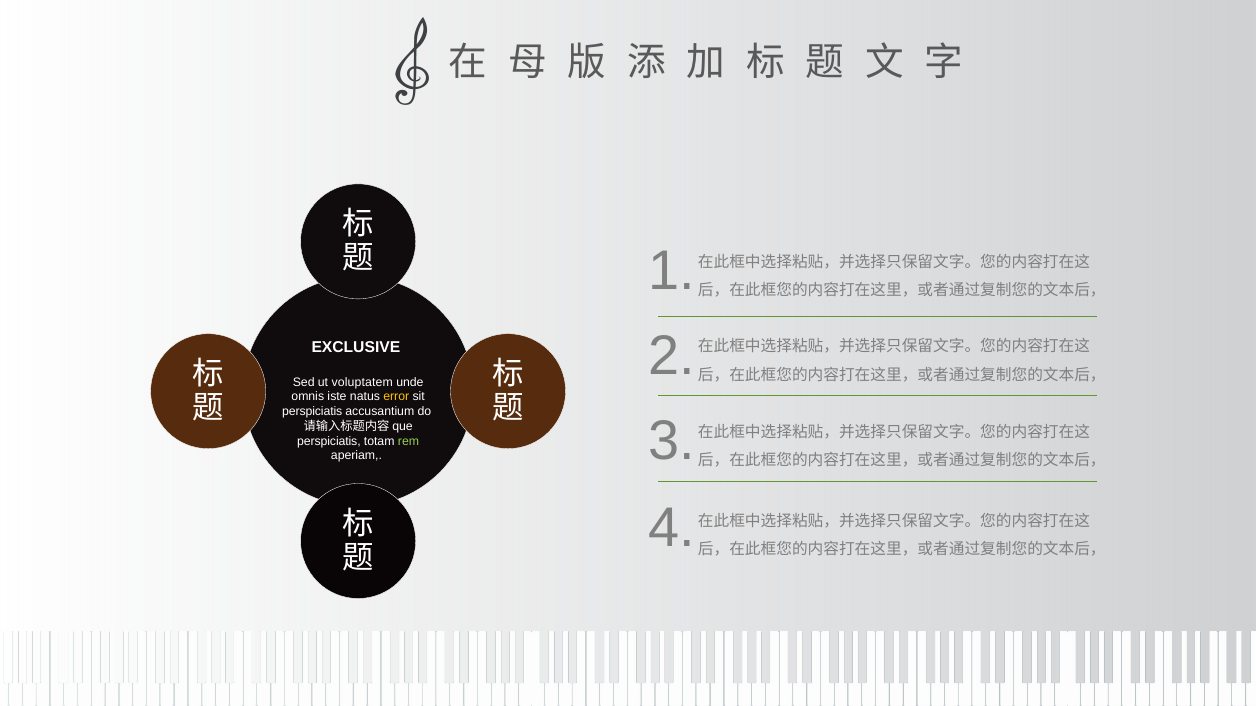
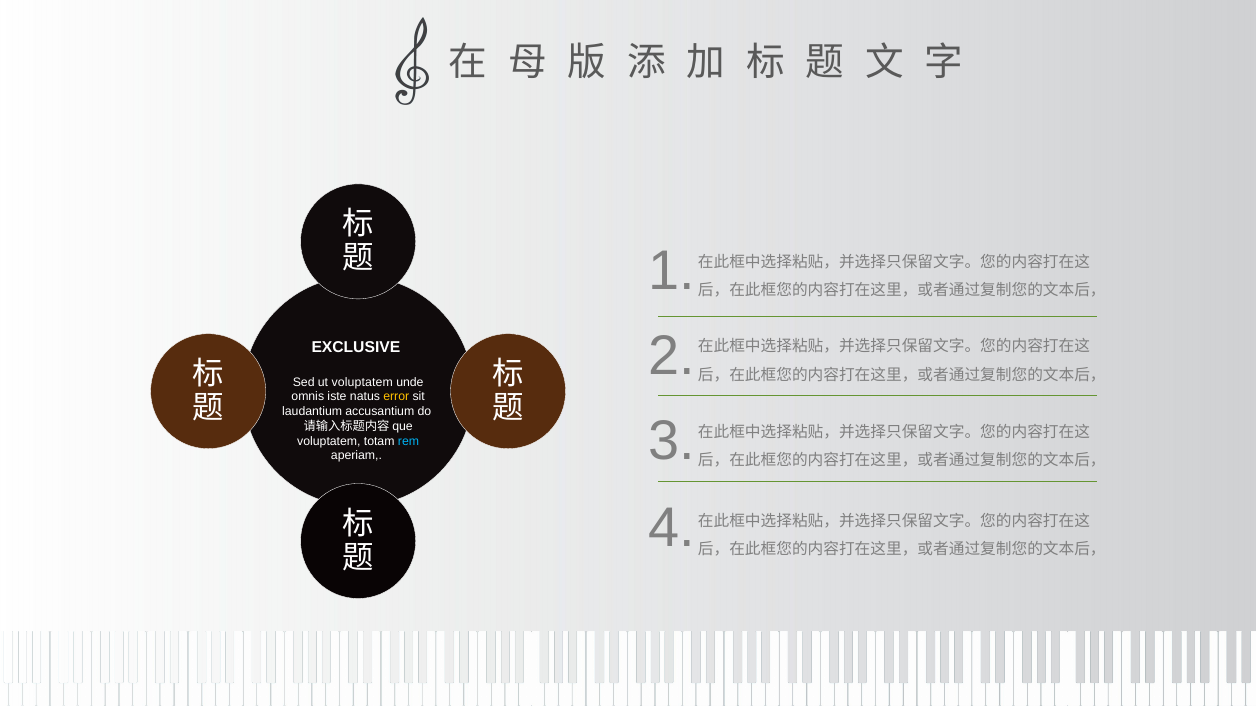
perspiciatis at (312, 412): perspiciatis -> laudantium
perspiciatis at (329, 441): perspiciatis -> voluptatem
rem colour: light green -> light blue
